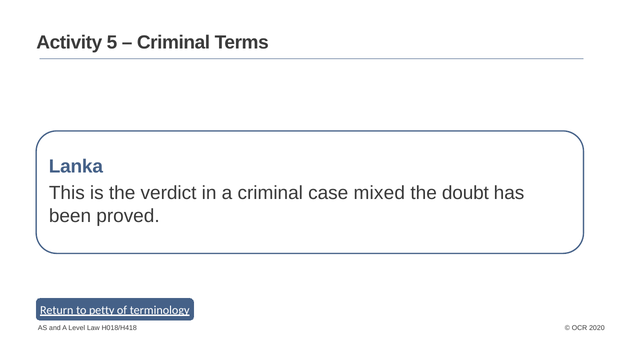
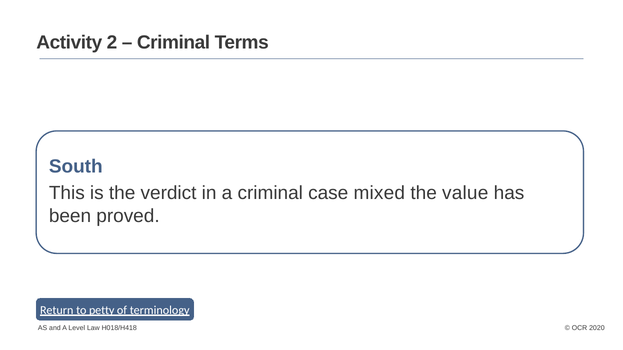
5: 5 -> 2
Lanka: Lanka -> South
doubt: doubt -> value
